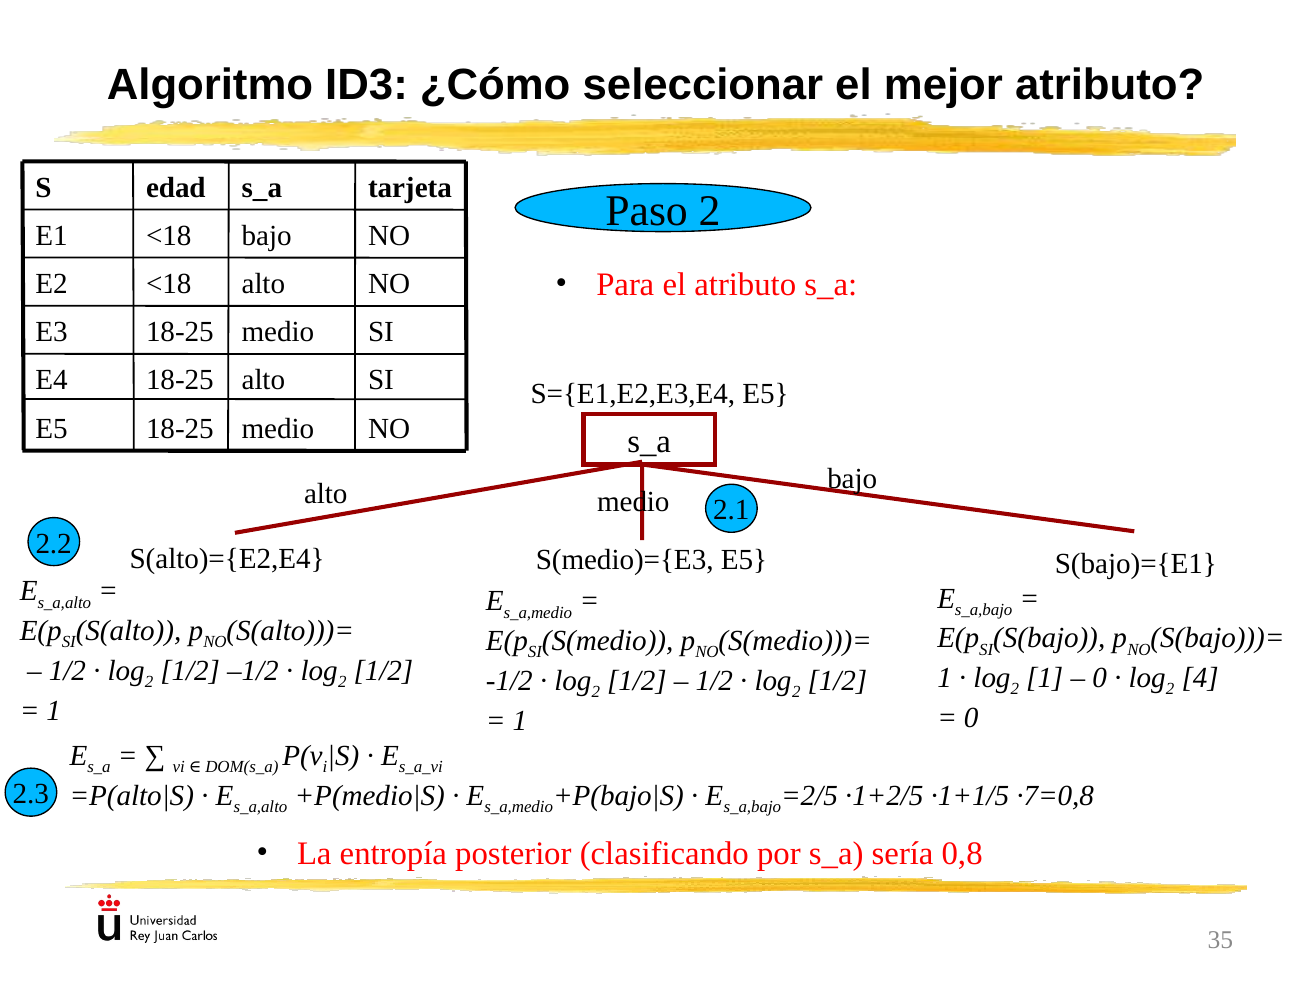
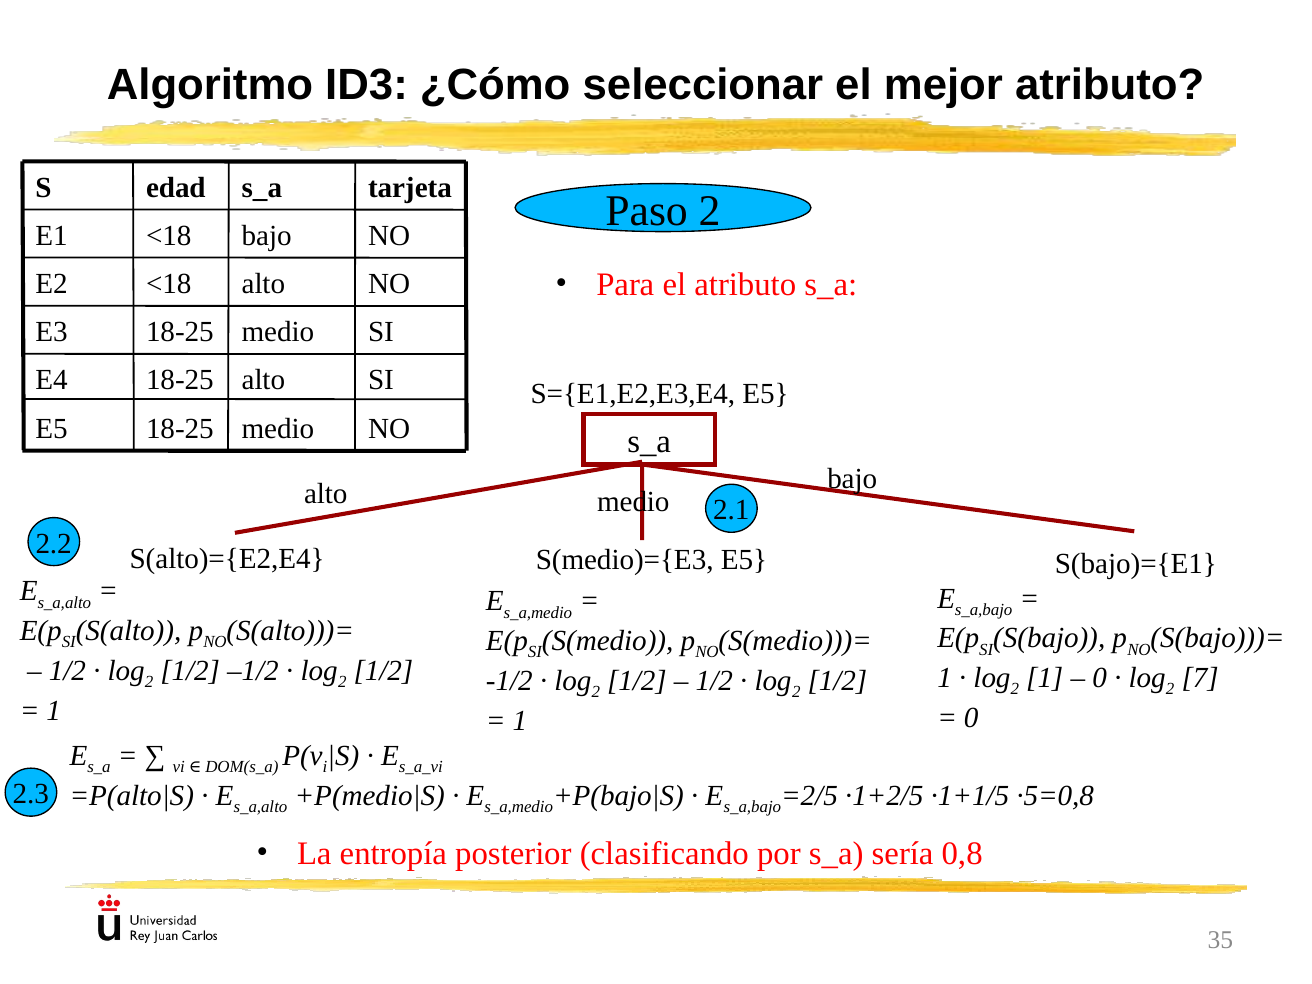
4: 4 -> 7
·7=0,8: ·7=0,8 -> ·5=0,8
